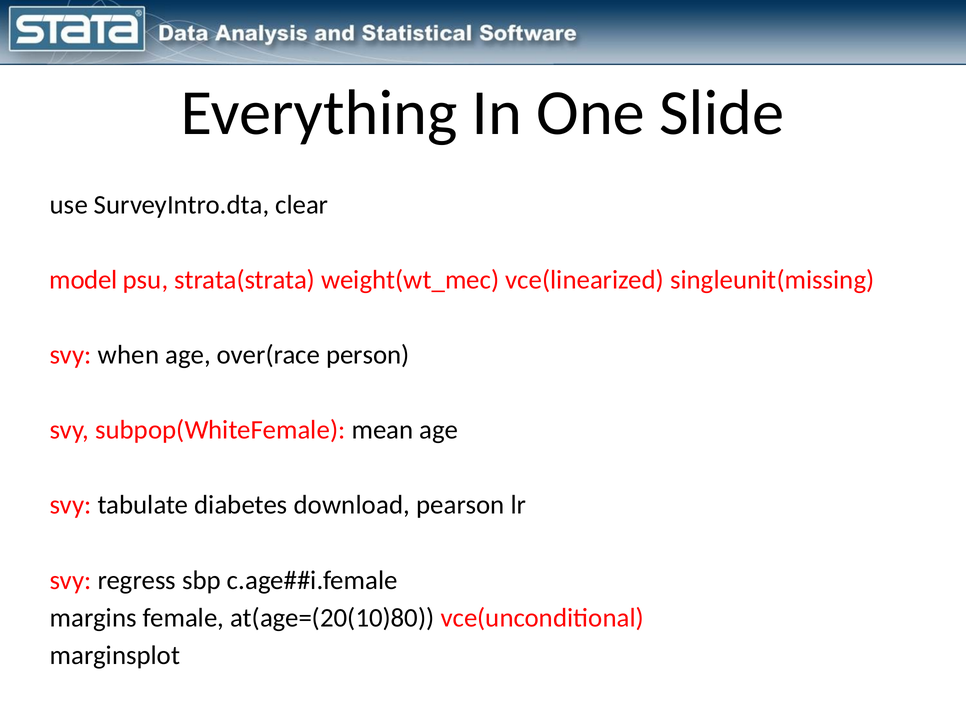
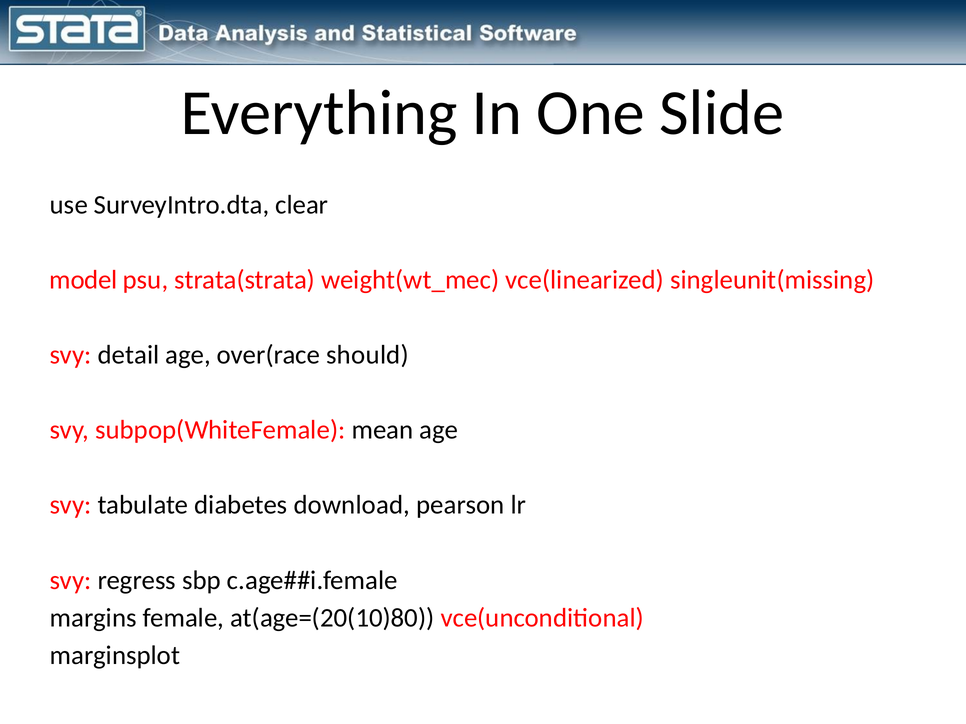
when: when -> detail
person: person -> should
